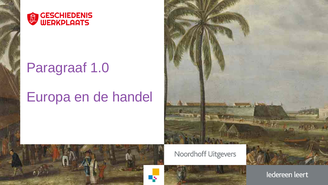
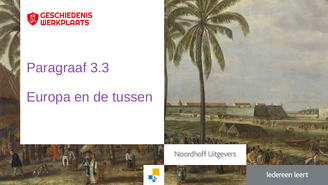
1.0: 1.0 -> 3.3
handel: handel -> tussen
